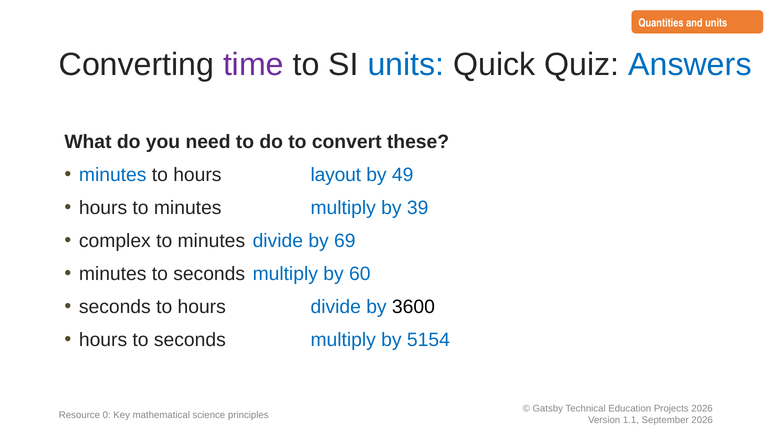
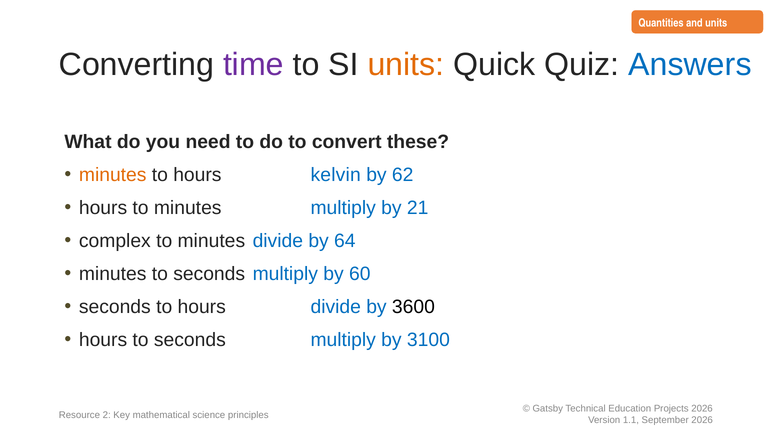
units at (406, 65) colour: blue -> orange
minutes at (113, 175) colour: blue -> orange
layout: layout -> kelvin
49: 49 -> 62
39: 39 -> 21
69: 69 -> 64
5154: 5154 -> 3100
0: 0 -> 2
